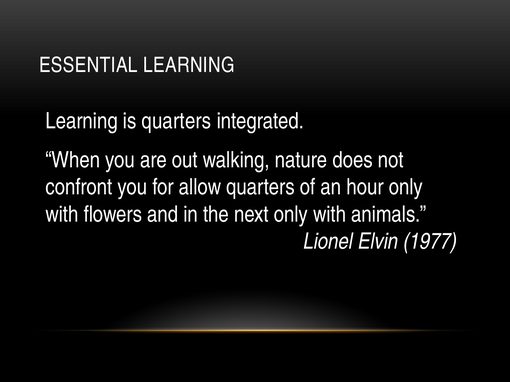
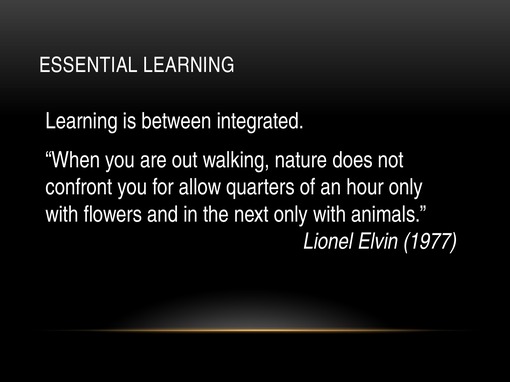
is quarters: quarters -> between
